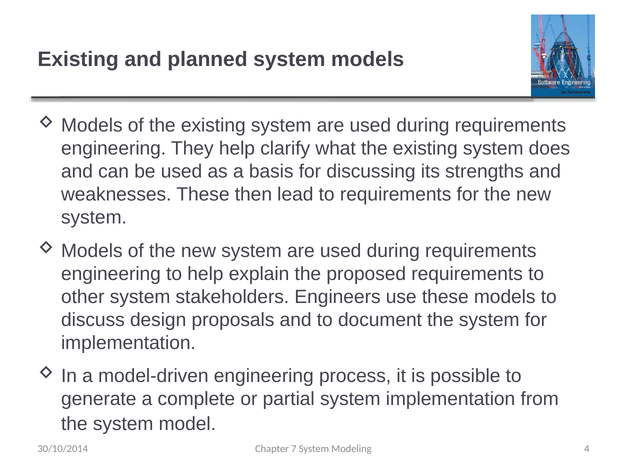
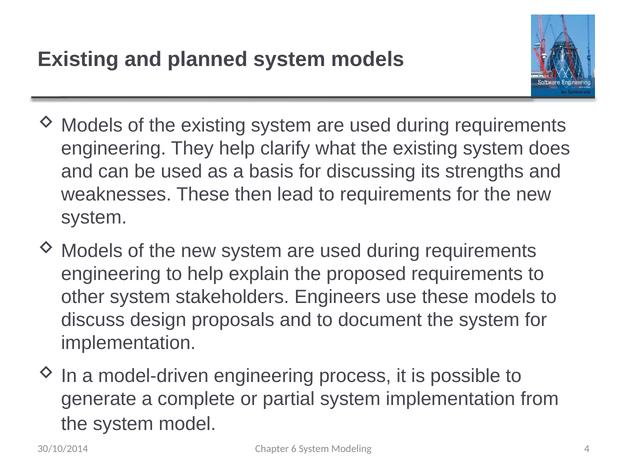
7: 7 -> 6
